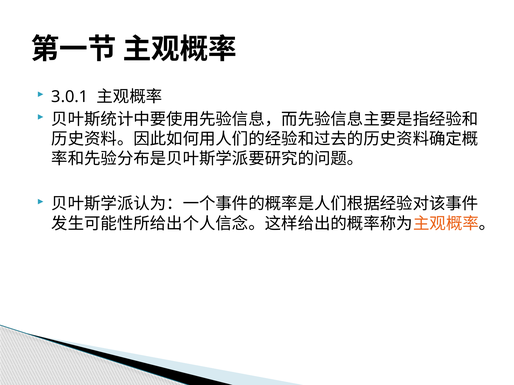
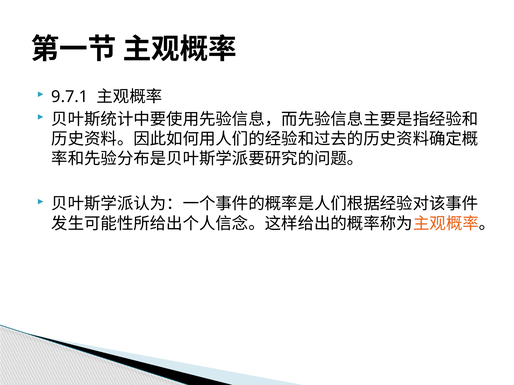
3.0.1: 3.0.1 -> 9.7.1
